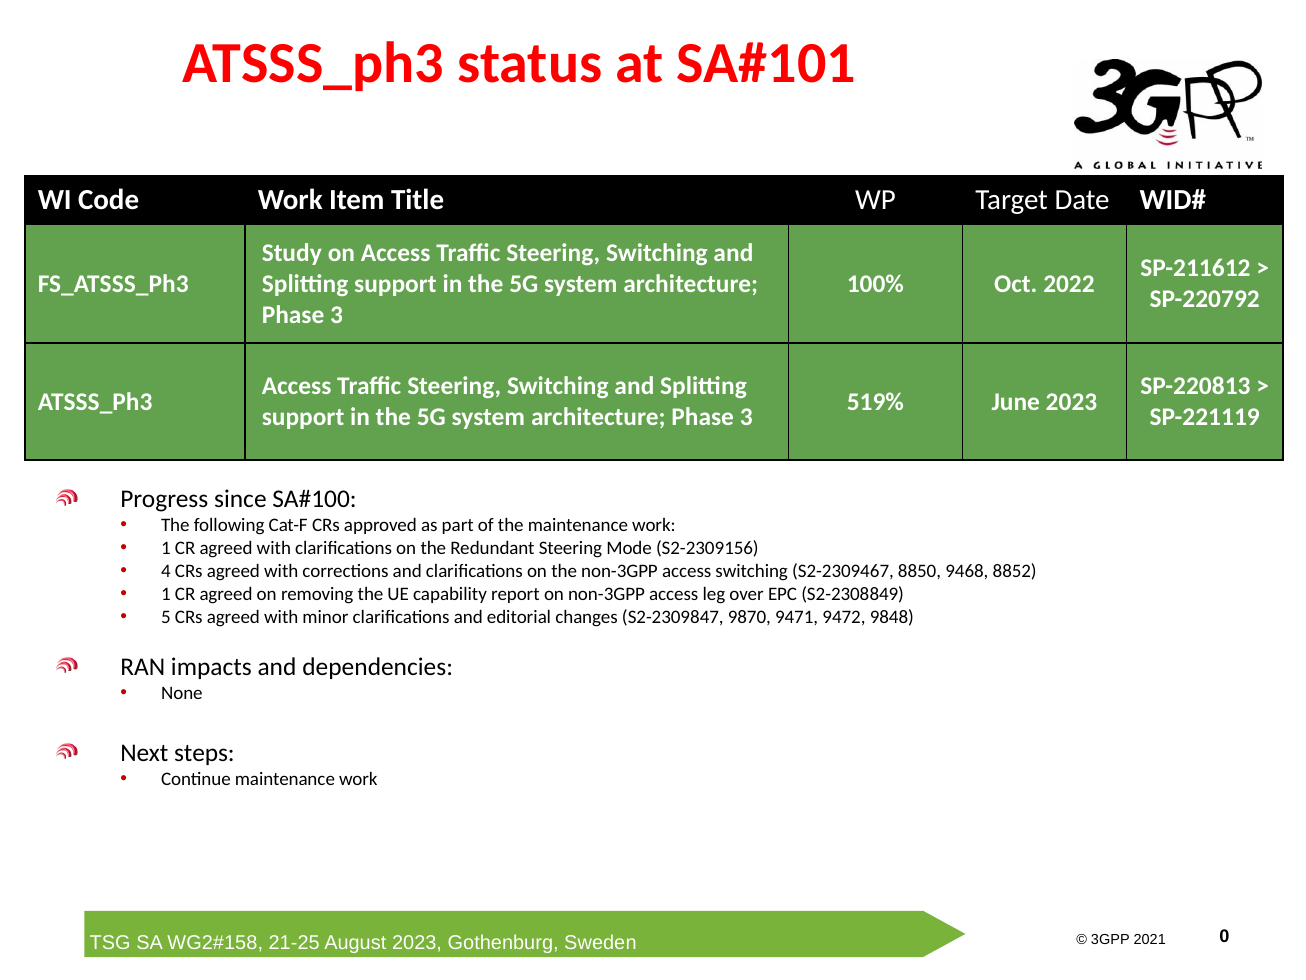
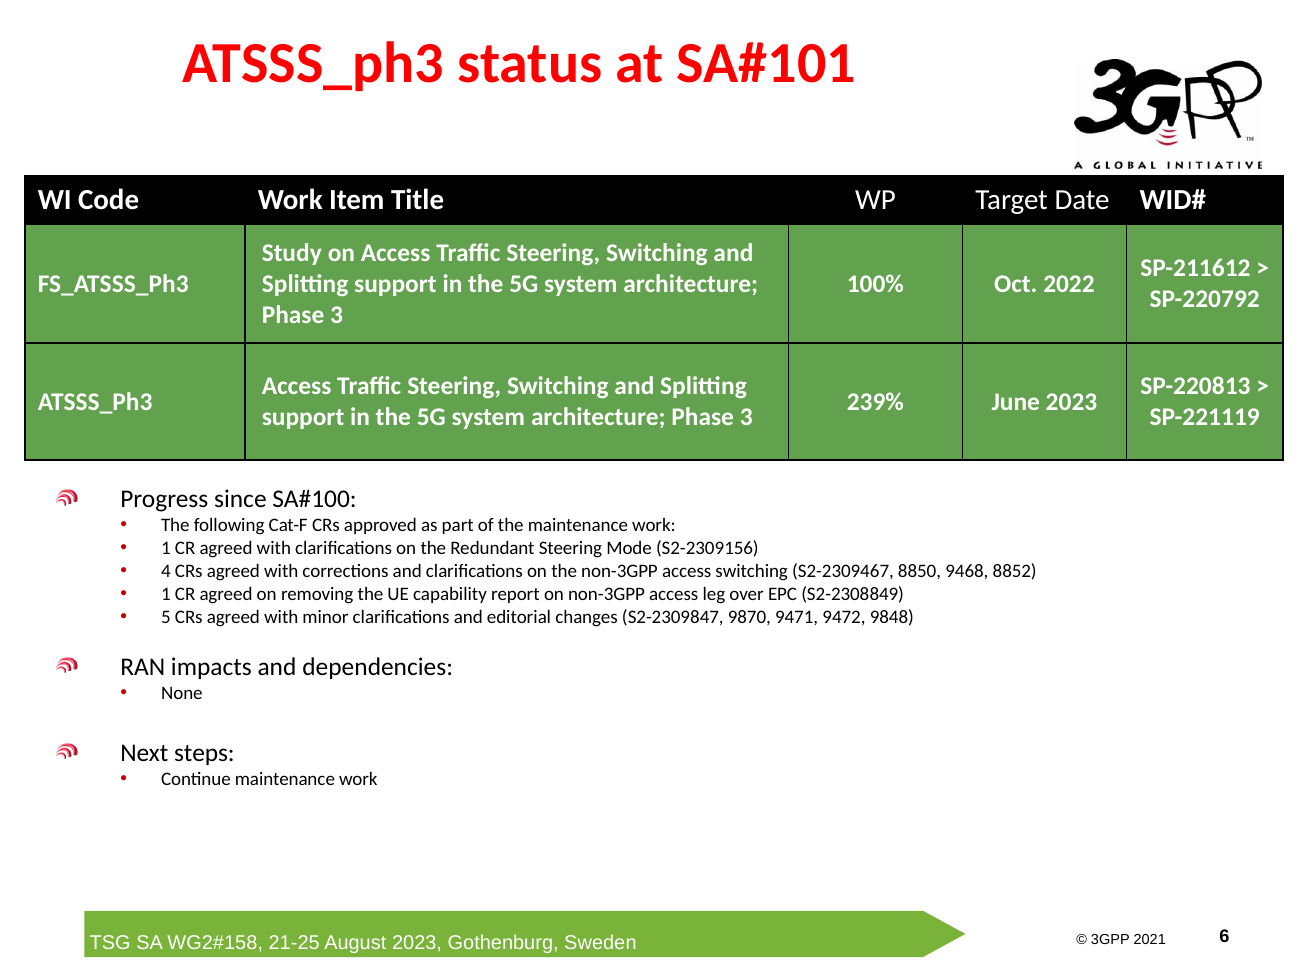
519%: 519% -> 239%
0: 0 -> 6
